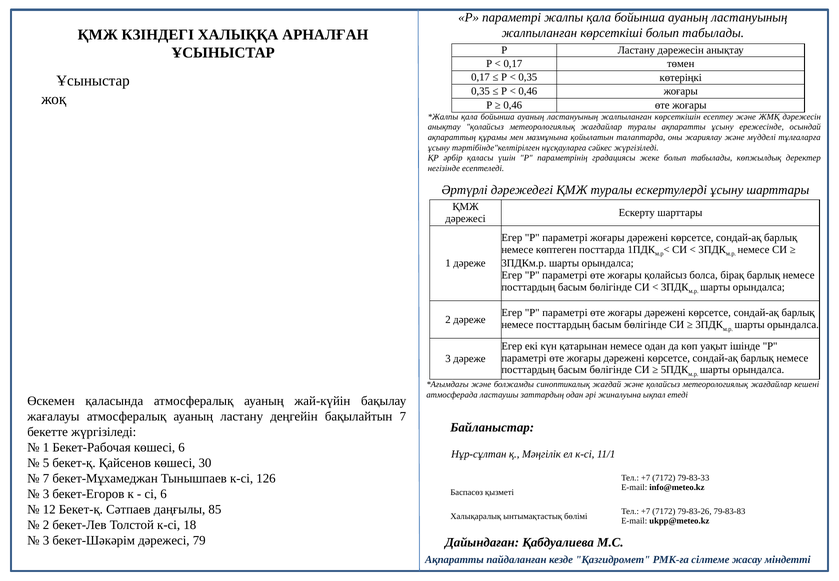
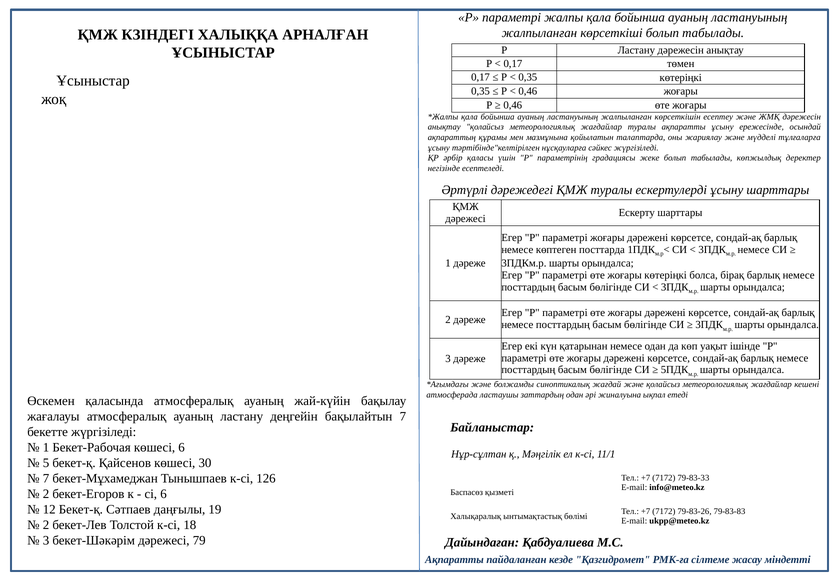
жоғары қолайсыз: қолайсыз -> көтеріңкі
3 at (46, 494): 3 -> 2
85: 85 -> 19
